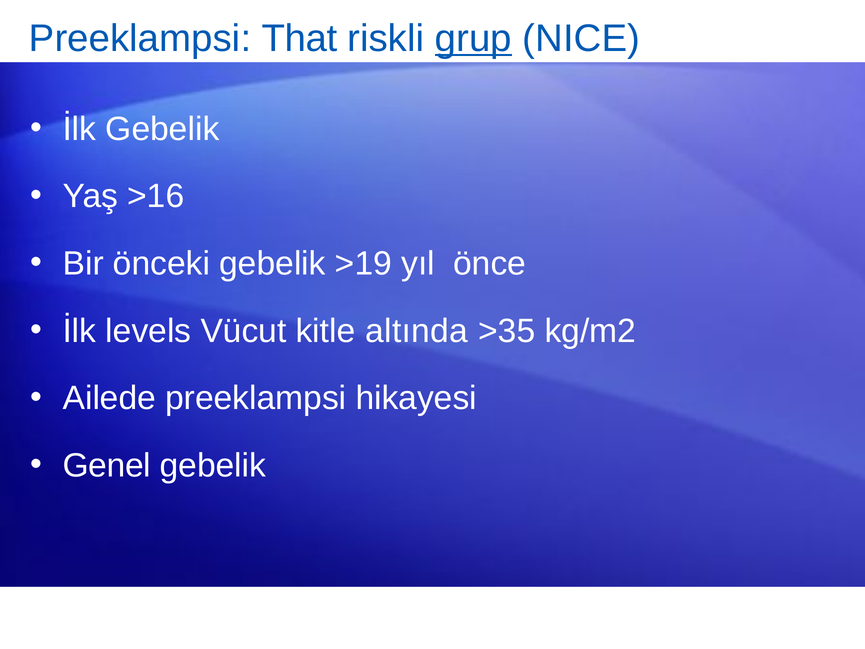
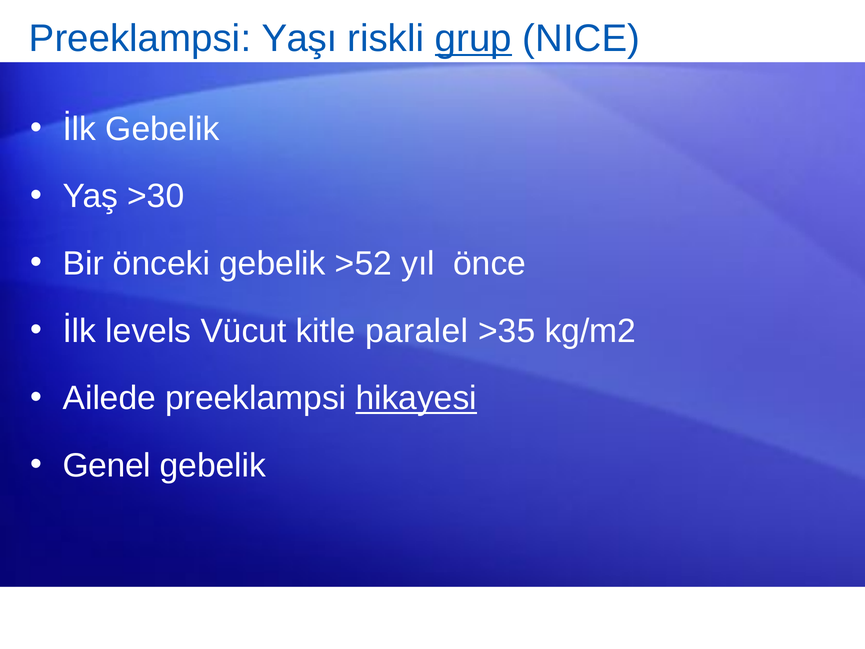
That: That -> Yaşı
>16: >16 -> >30
>19: >19 -> >52
altında: altında -> paralel
hikayesi underline: none -> present
